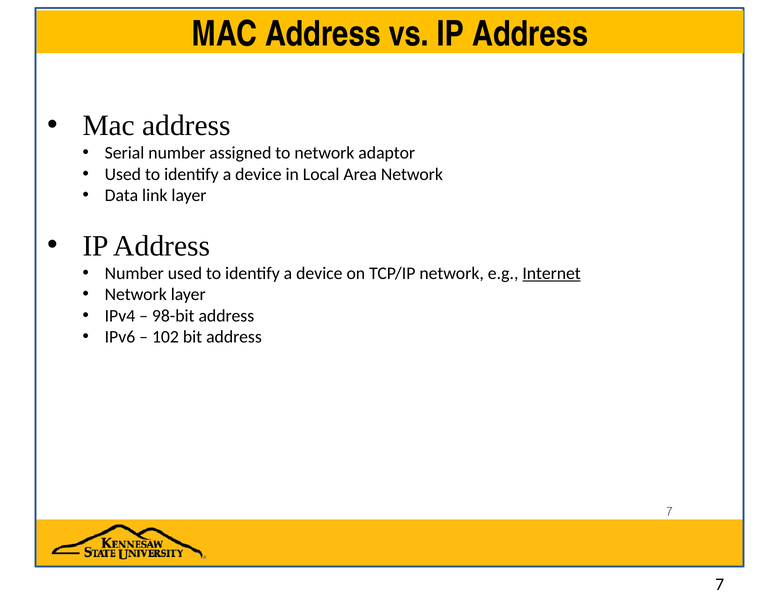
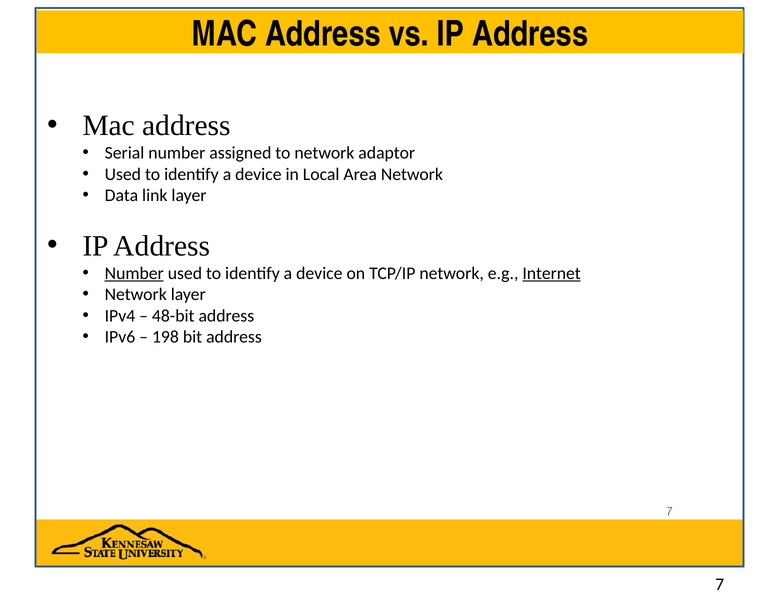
Number at (134, 273) underline: none -> present
98-bit: 98-bit -> 48-bit
102: 102 -> 198
